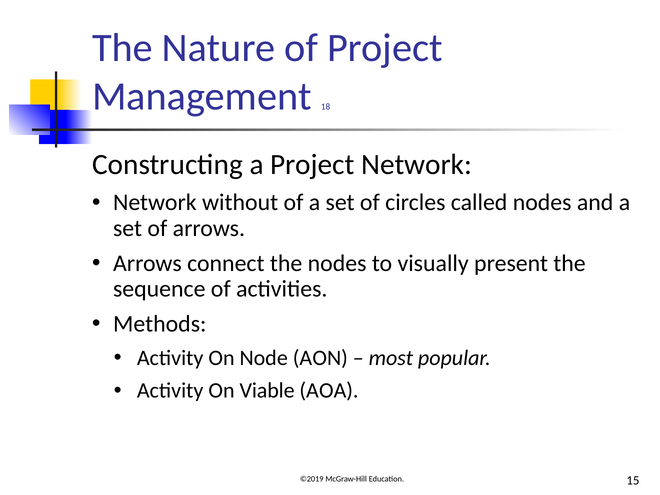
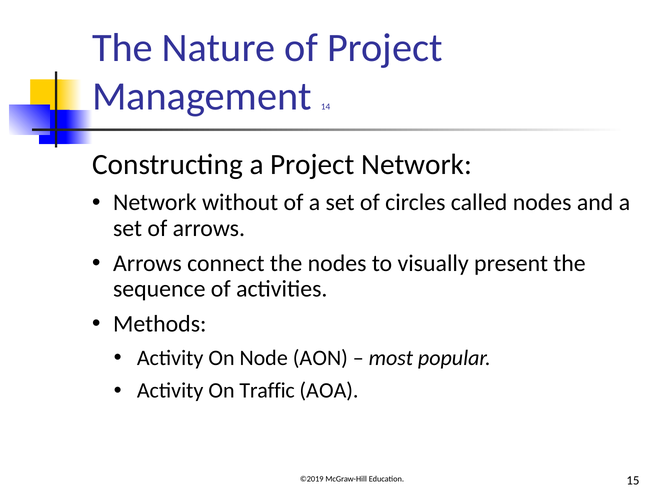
18: 18 -> 14
Viable: Viable -> Traffic
